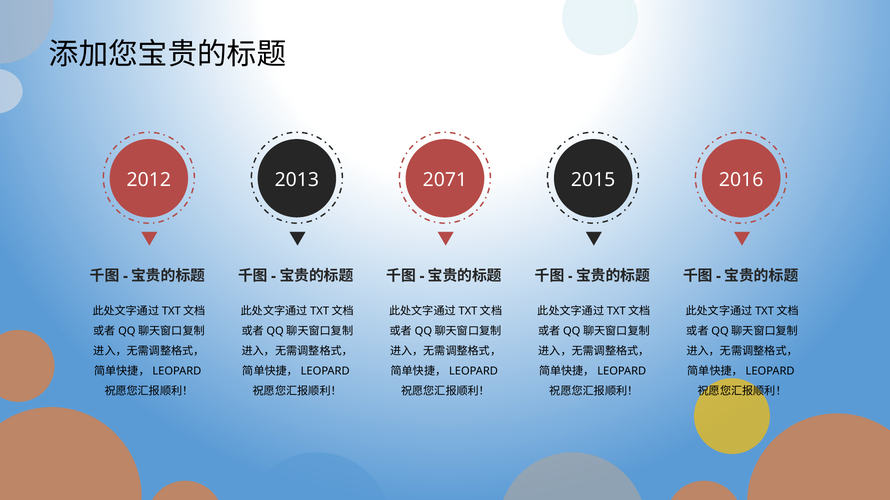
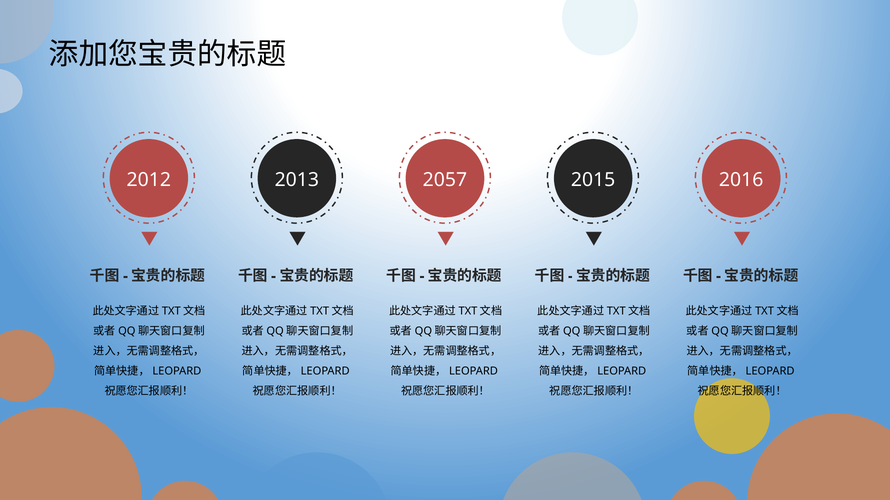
2071: 2071 -> 2057
